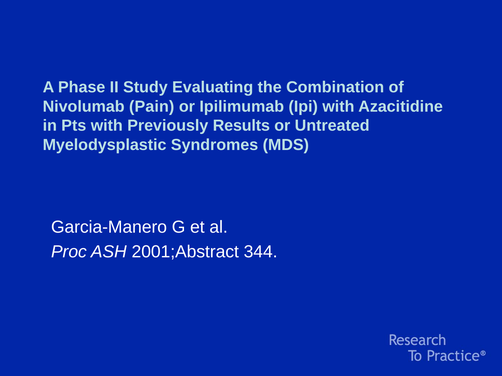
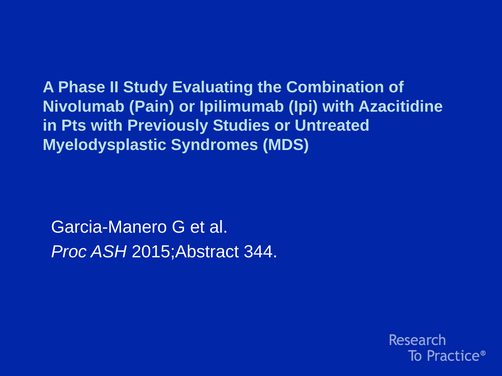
Results: Results -> Studies
2001;Abstract: 2001;Abstract -> 2015;Abstract
